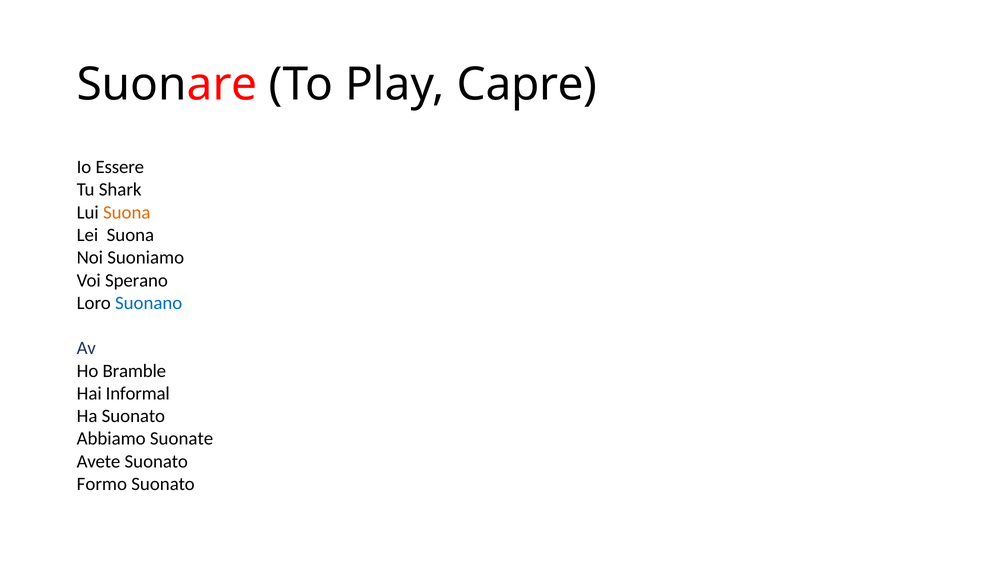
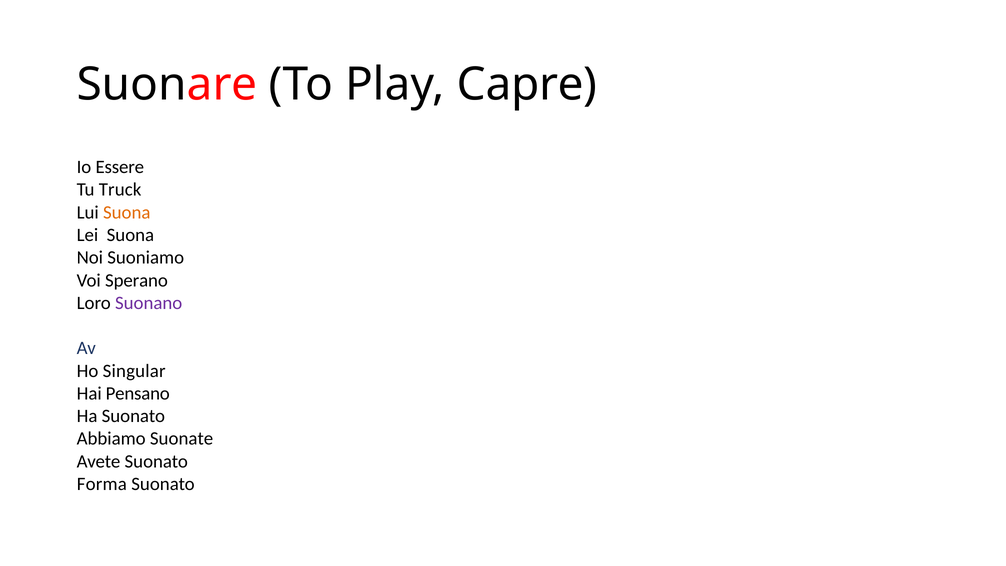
Shark: Shark -> Truck
Suonano colour: blue -> purple
Bramble: Bramble -> Singular
Informal: Informal -> Pensano
Formo: Formo -> Forma
